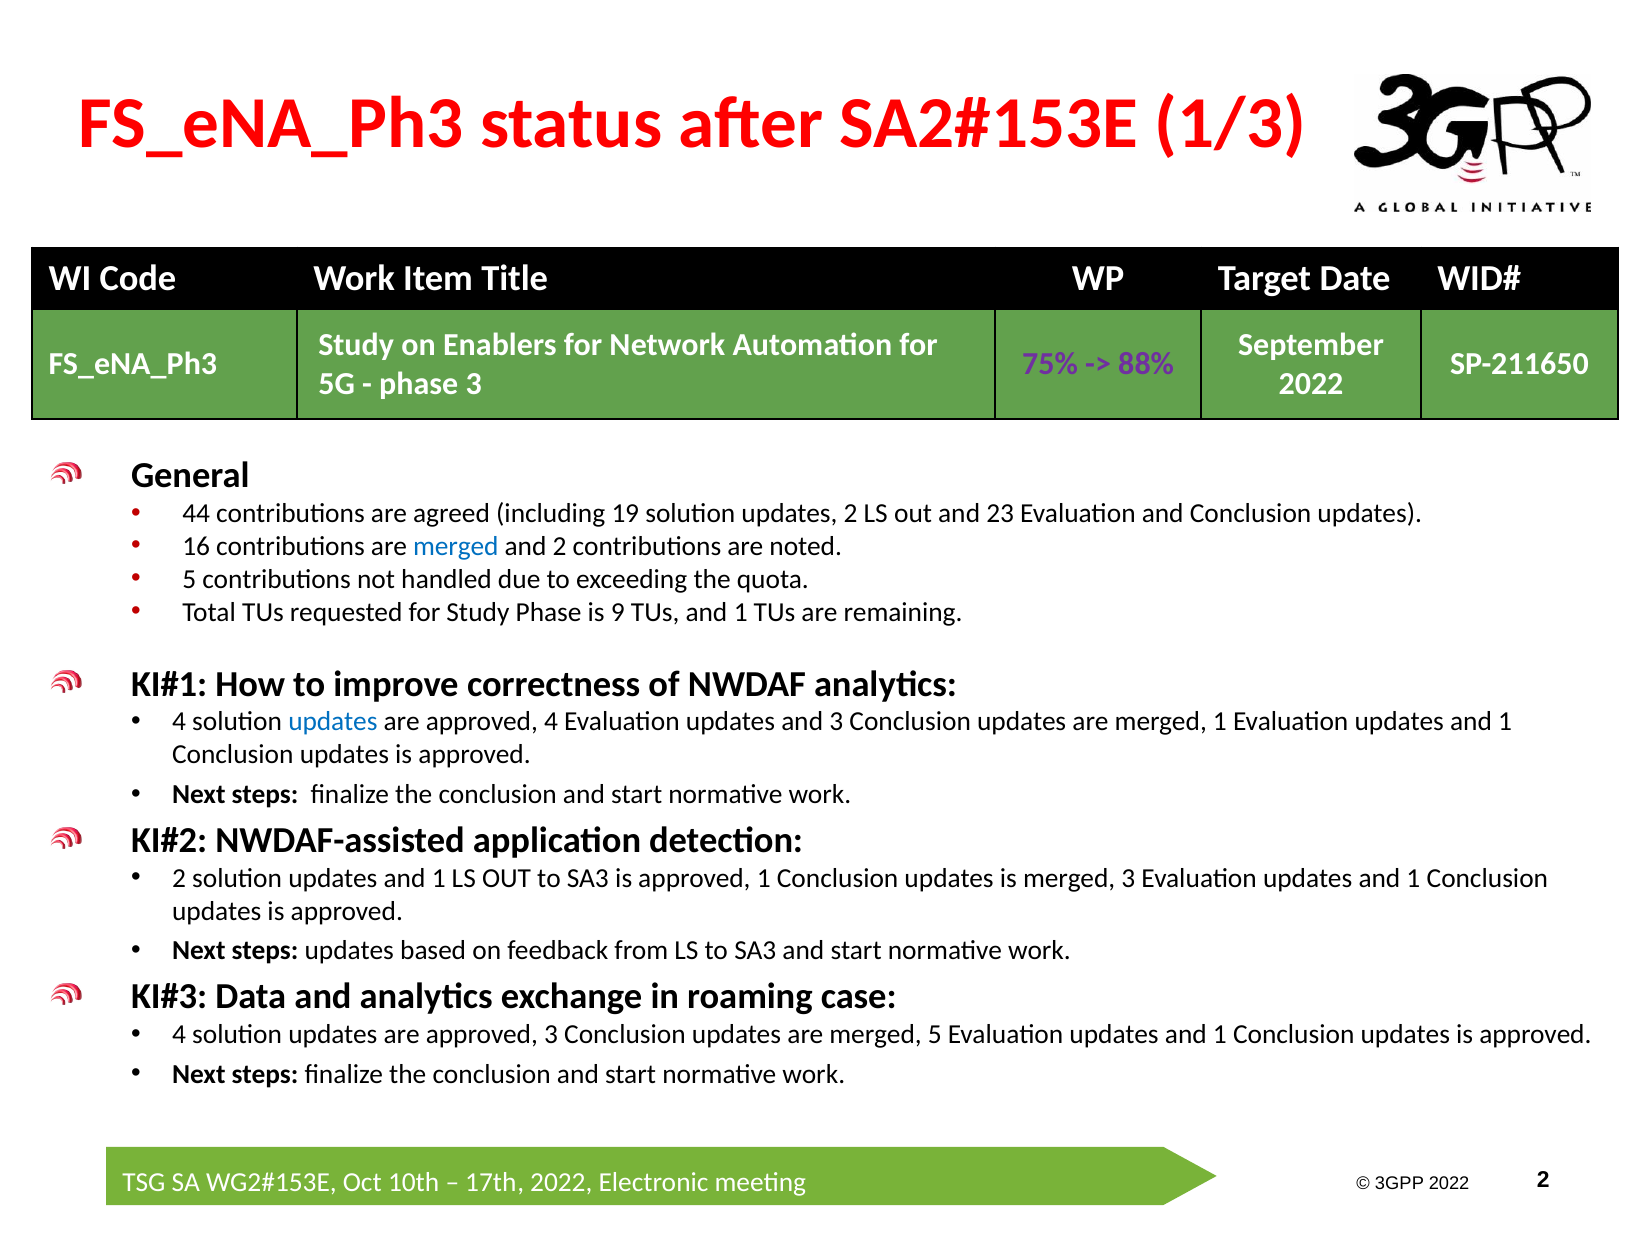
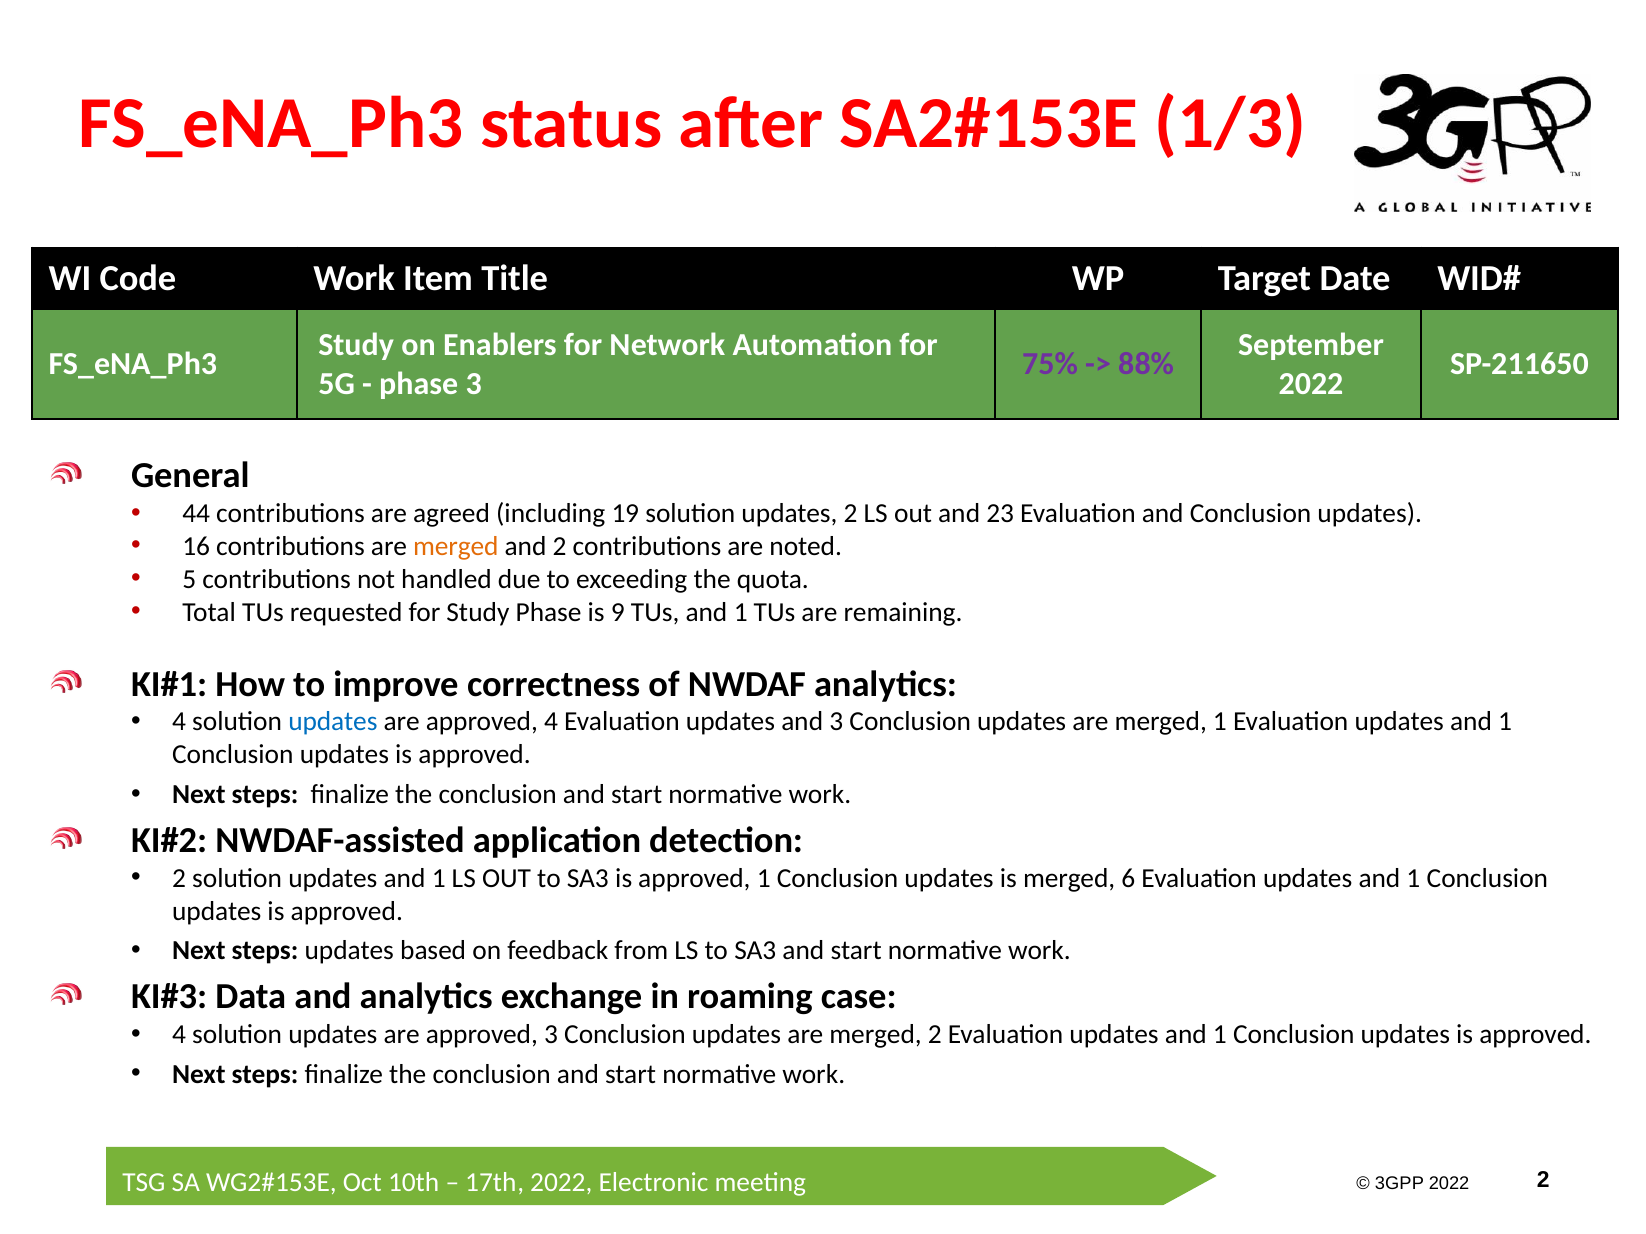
merged at (456, 547) colour: blue -> orange
merged 3: 3 -> 6
merged 5: 5 -> 2
